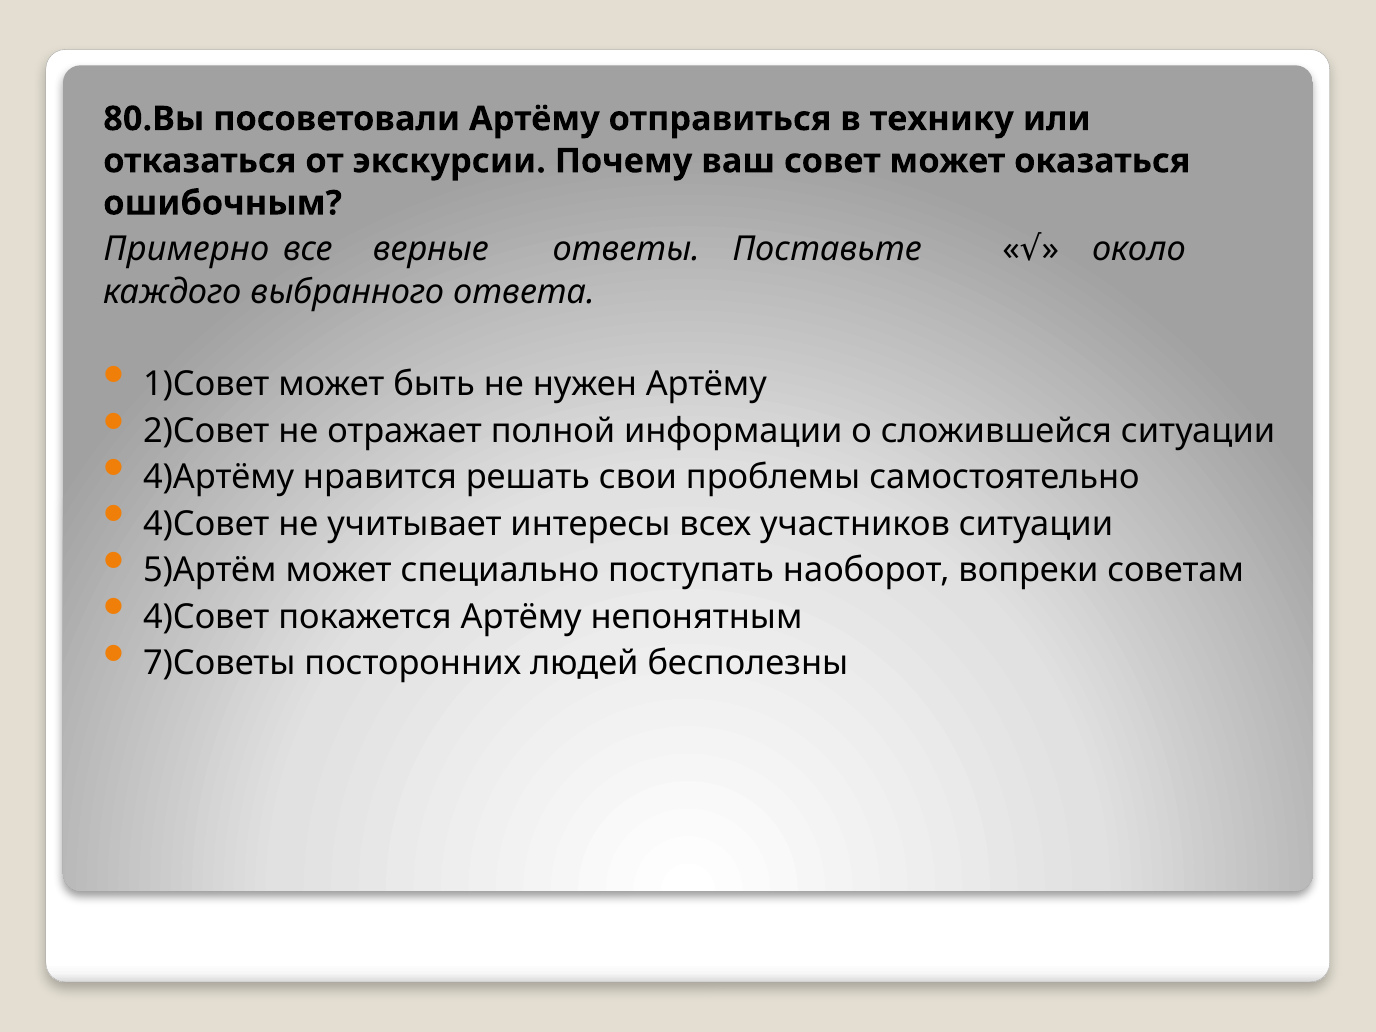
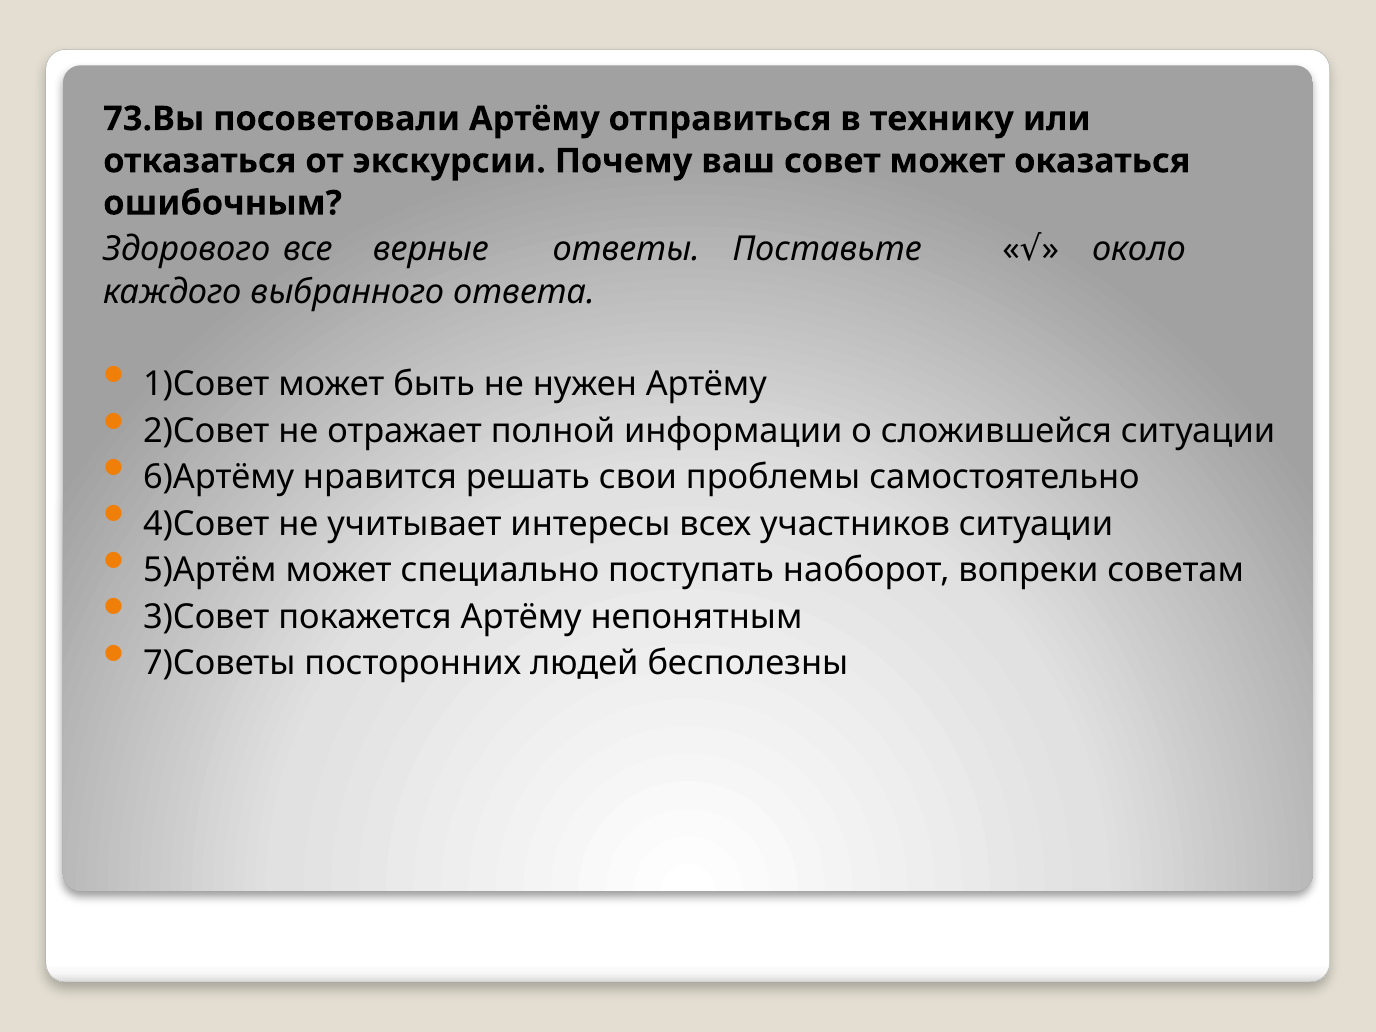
80.Вы: 80.Вы -> 73.Вы
Примерно: Примерно -> Здорового
4)Артёму: 4)Артёму -> 6)Артёму
4)Совет at (206, 617): 4)Совет -> 3)Совет
